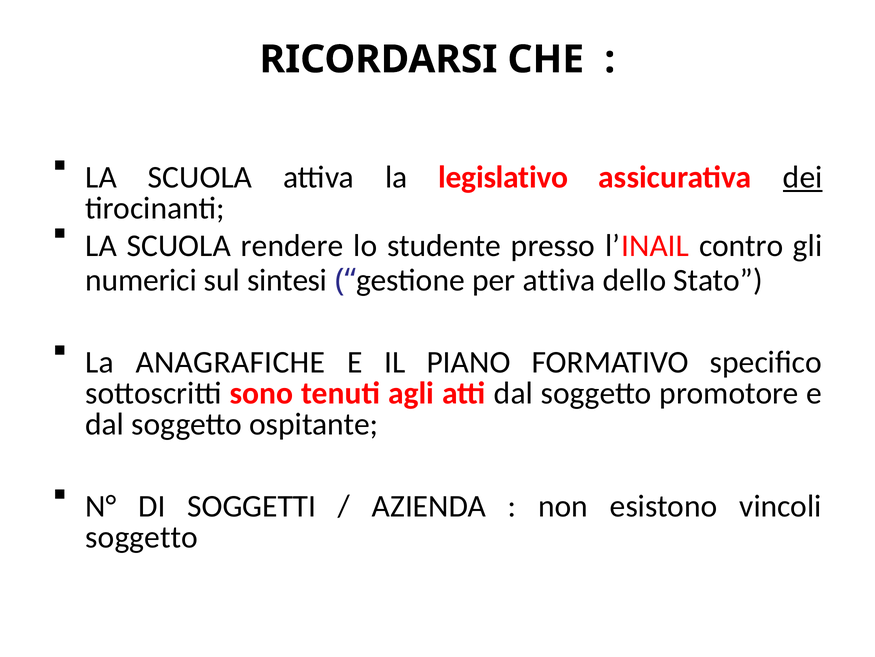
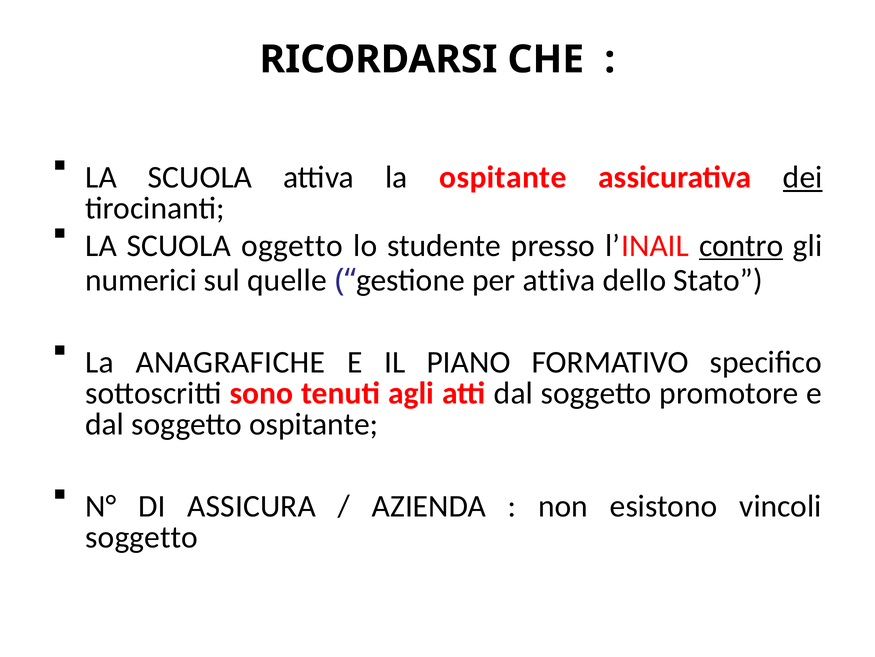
la legislativo: legislativo -> ospitante
rendere: rendere -> oggetto
contro underline: none -> present
sintesi: sintesi -> quelle
SOGGETTI: SOGGETTI -> ASSICURA
